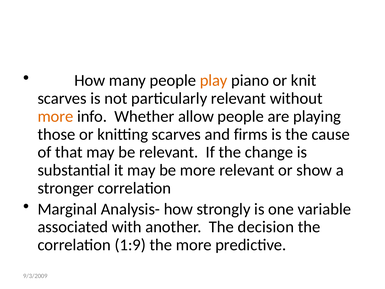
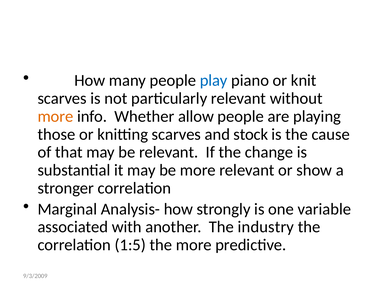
play colour: orange -> blue
firms: firms -> stock
decision: decision -> industry
1:9: 1:9 -> 1:5
